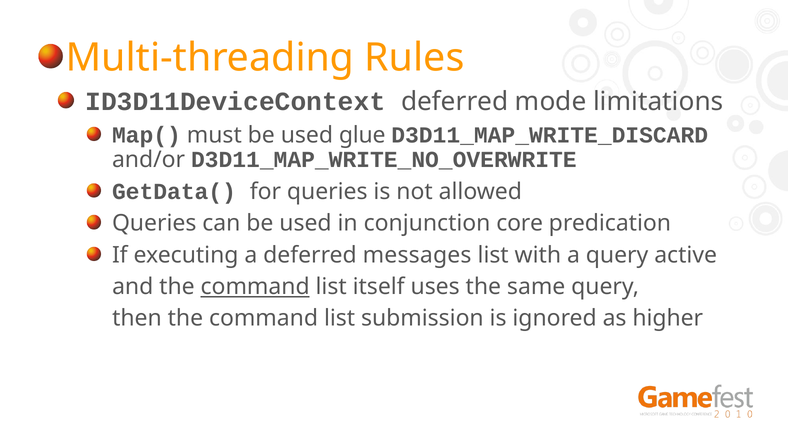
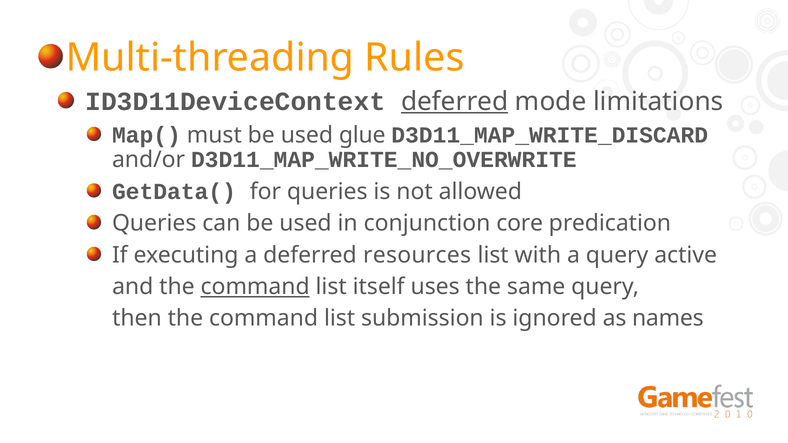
deferred at (455, 102) underline: none -> present
messages: messages -> resources
higher: higher -> names
